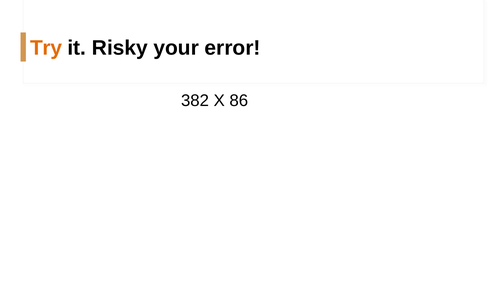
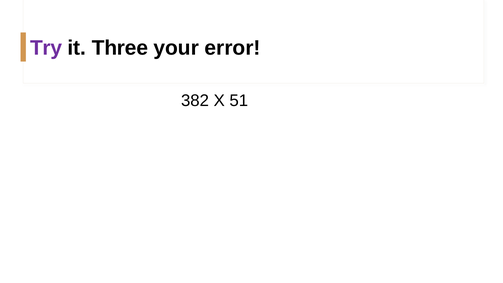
Try colour: orange -> purple
Risky: Risky -> Three
86: 86 -> 51
